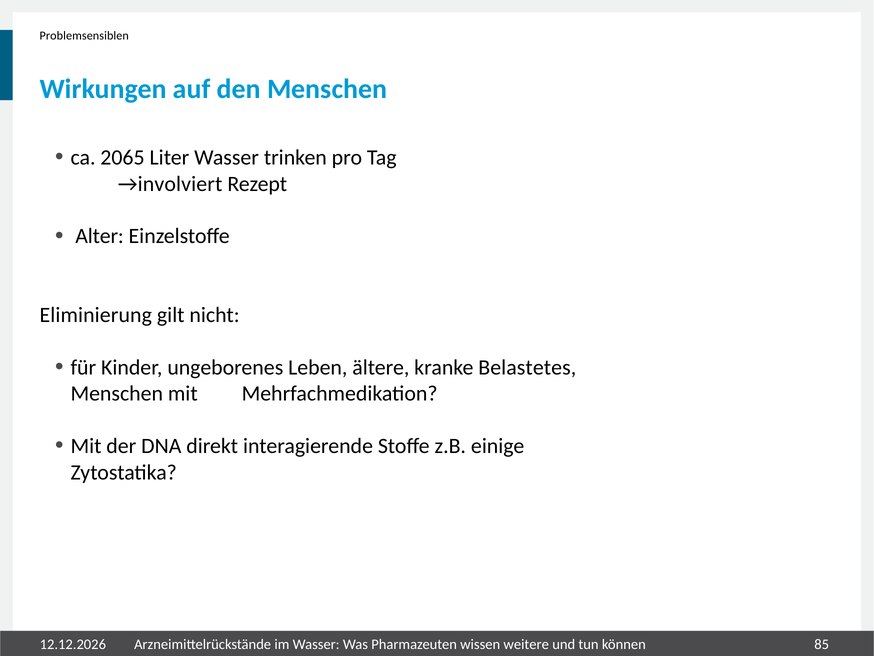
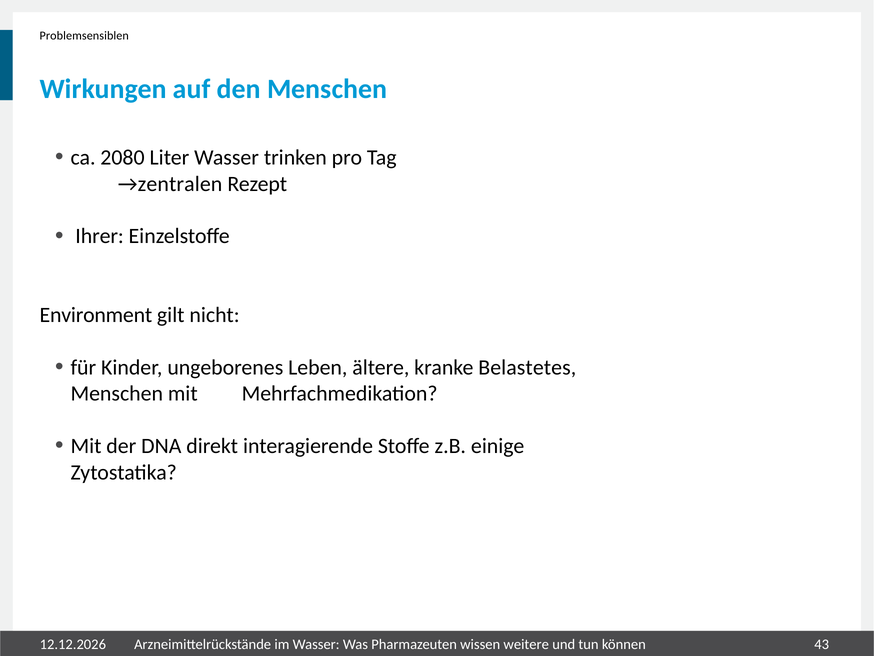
2065: 2065 -> 2080
→involviert: →involviert -> →zentralen
Alter: Alter -> Ihrer
Eliminierung: Eliminierung -> Environment
85: 85 -> 43
